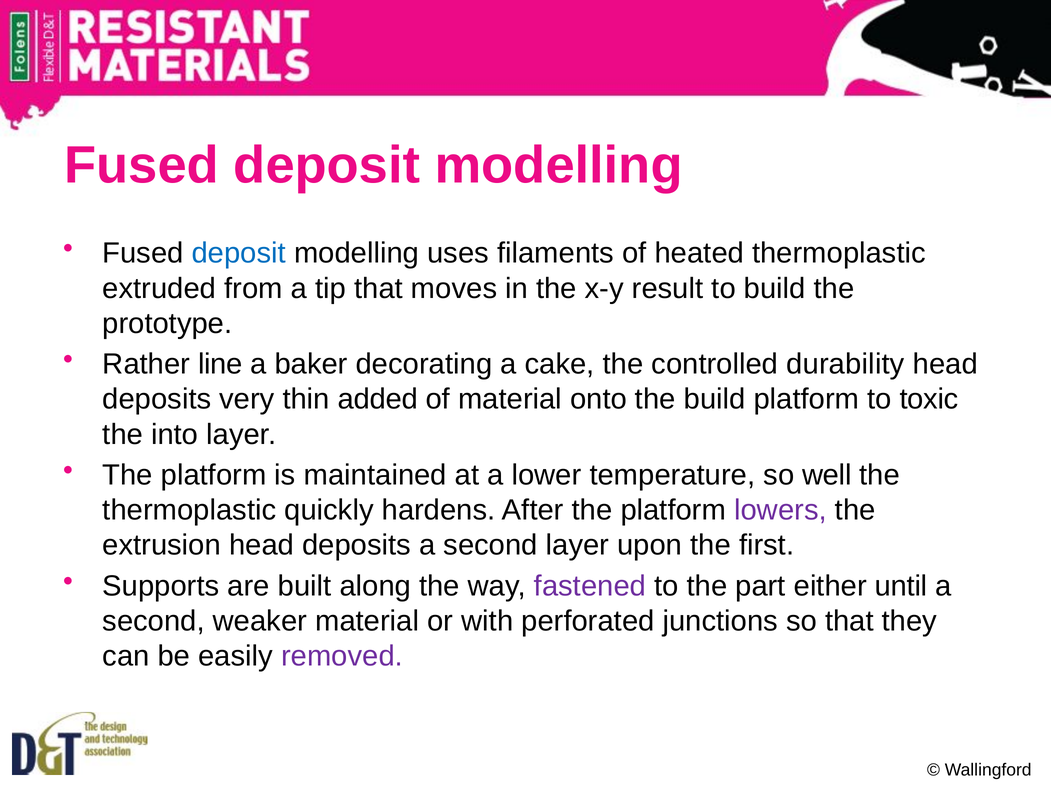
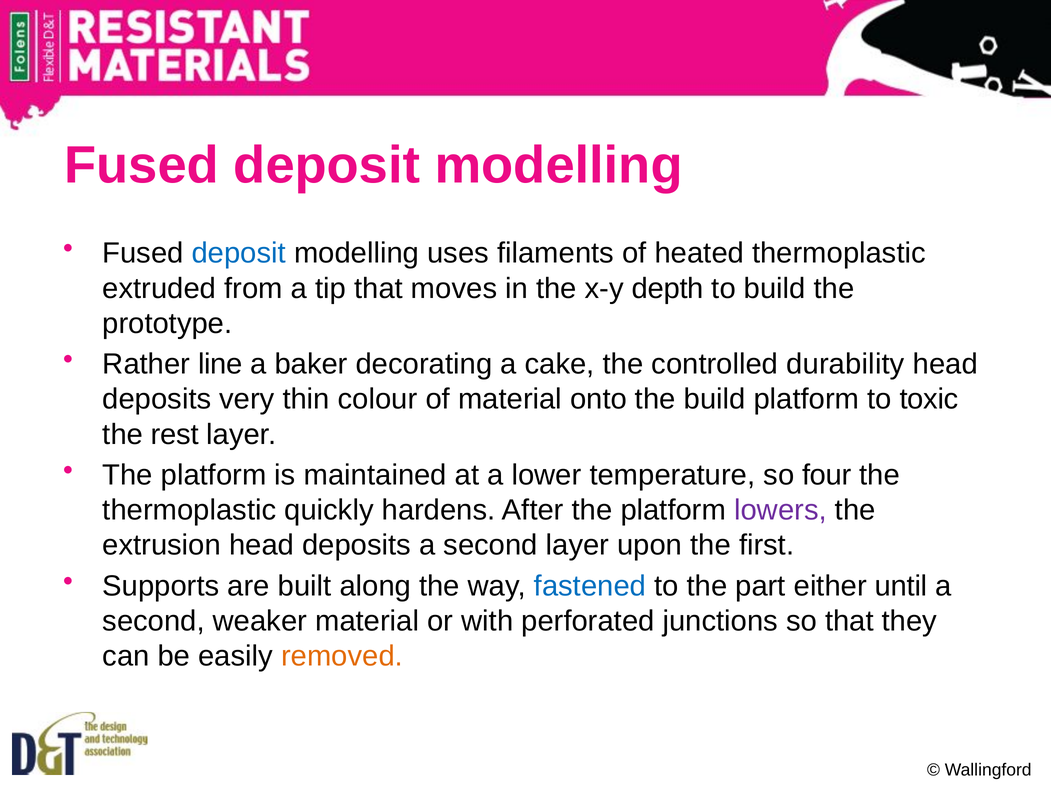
result: result -> depth
added: added -> colour
into: into -> rest
well: well -> four
fastened colour: purple -> blue
removed colour: purple -> orange
